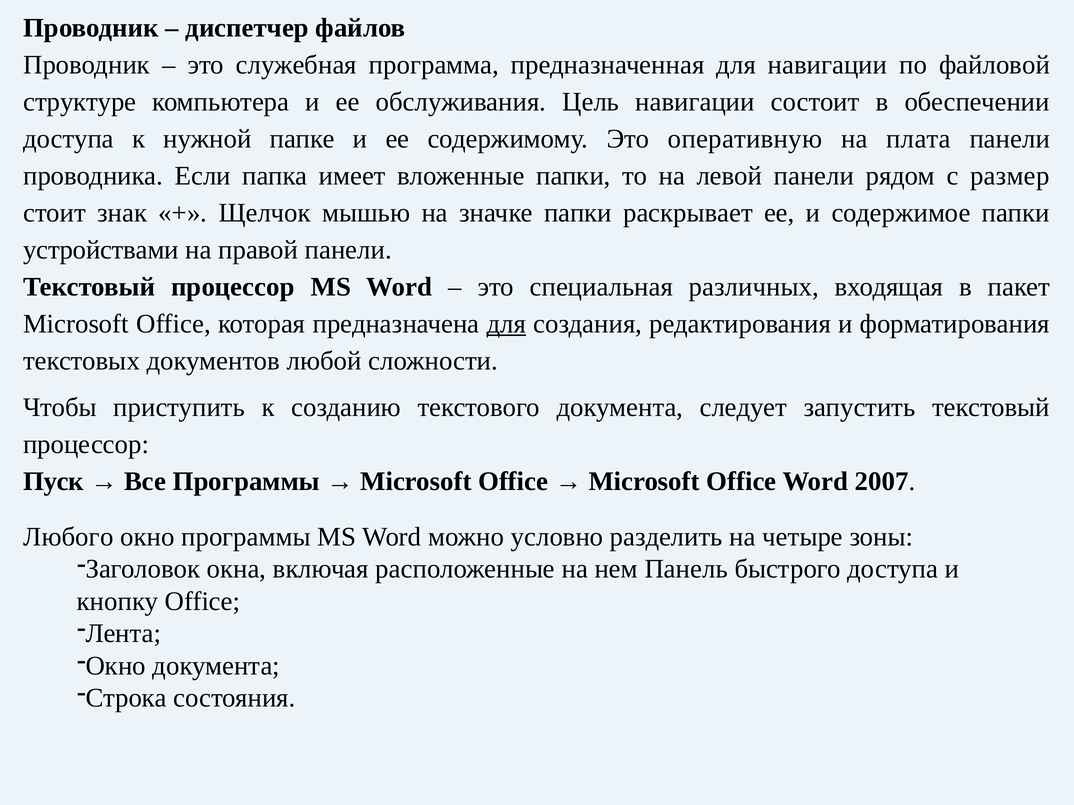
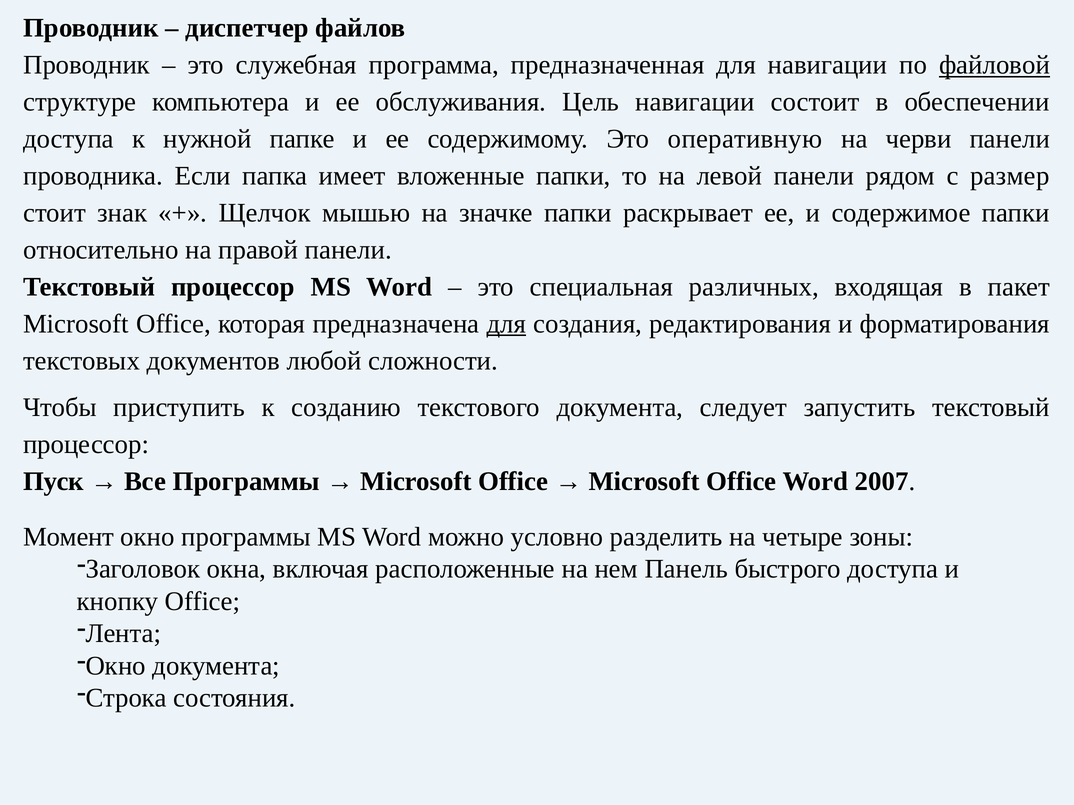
файловой underline: none -> present
плата: плата -> черви
устройствами: устройствами -> относительно
Любого: Любого -> Момент
